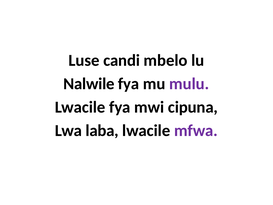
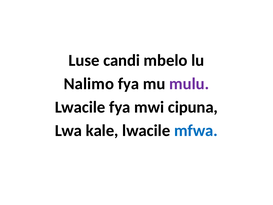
Nalwile: Nalwile -> Nalimo
laba: laba -> kale
mfwa colour: purple -> blue
